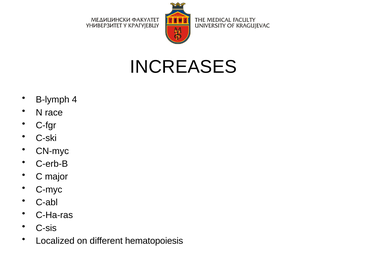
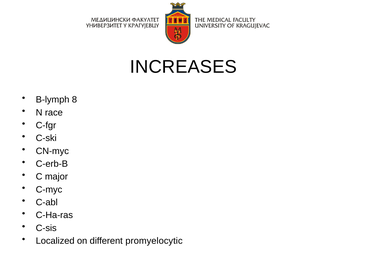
4: 4 -> 8
hematopoiesis: hematopoiesis -> promyelocytic
